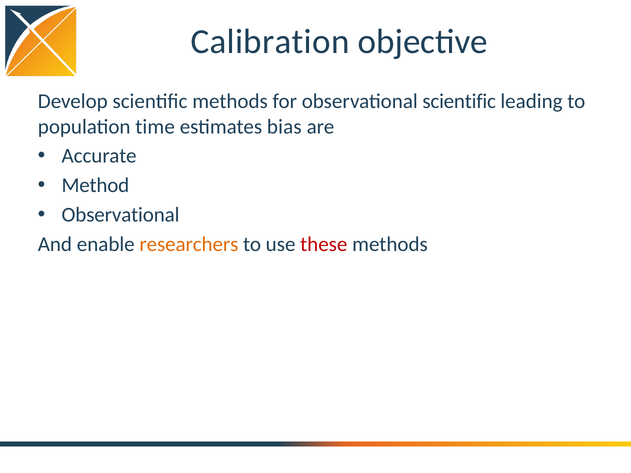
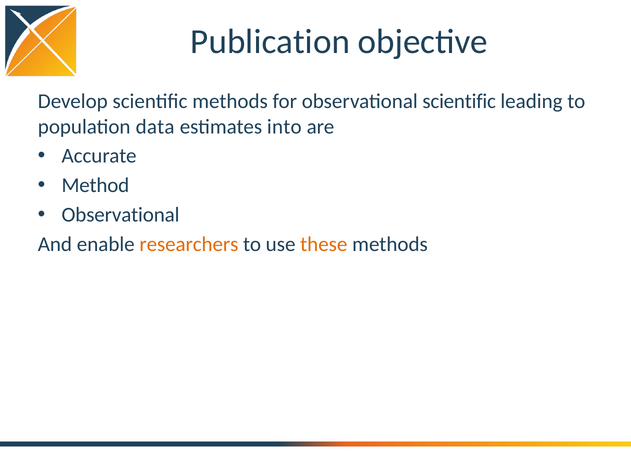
Calibration: Calibration -> Publication
time: time -> data
bias: bias -> into
these colour: red -> orange
